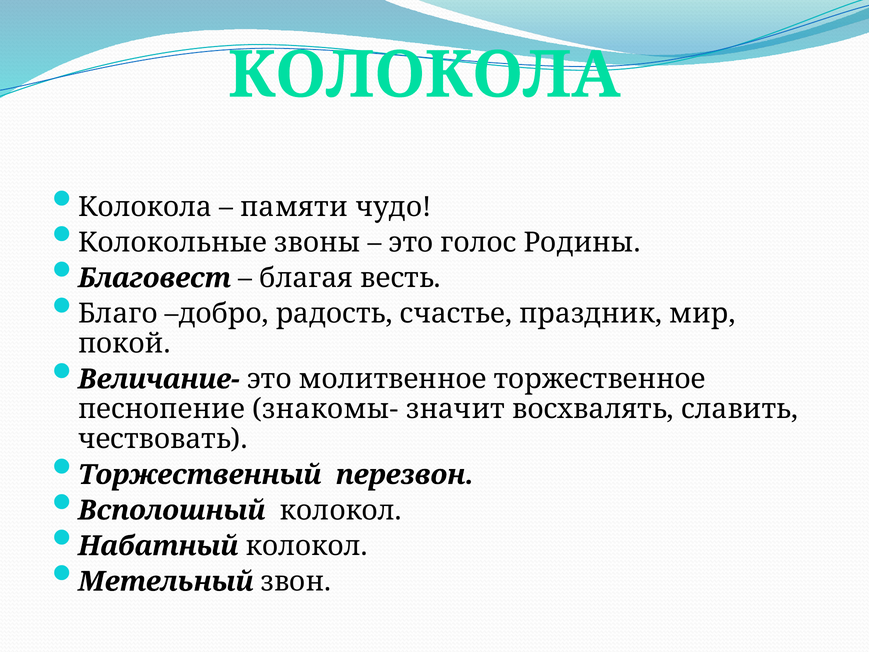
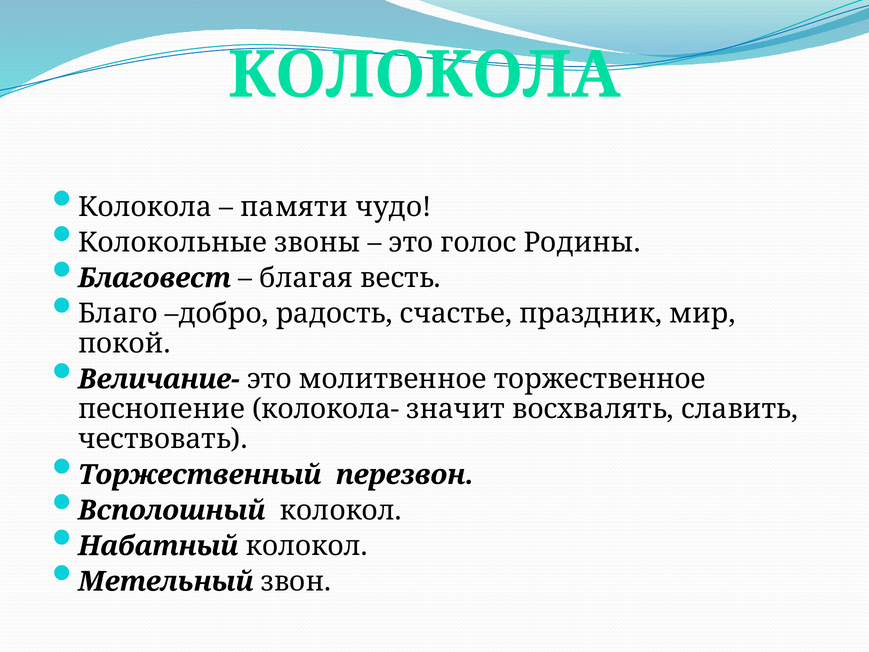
знакомы-: знакомы- -> колокола-
